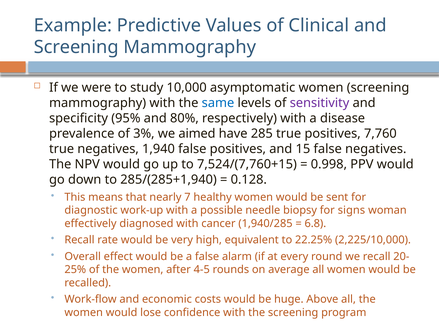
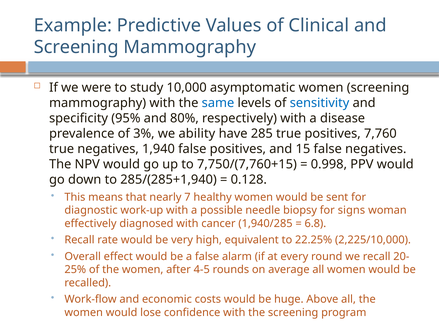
sensitivity colour: purple -> blue
aimed: aimed -> ability
7,524/(7,760+15: 7,524/(7,760+15 -> 7,750/(7,760+15
